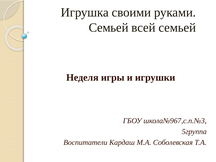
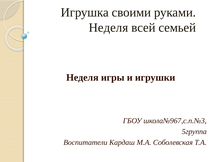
Семьей at (109, 28): Семьей -> Неделя
